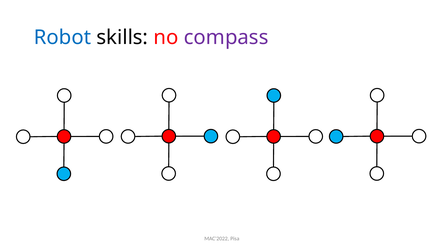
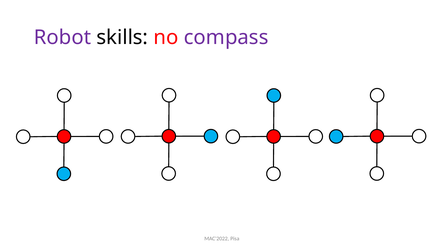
Robot colour: blue -> purple
